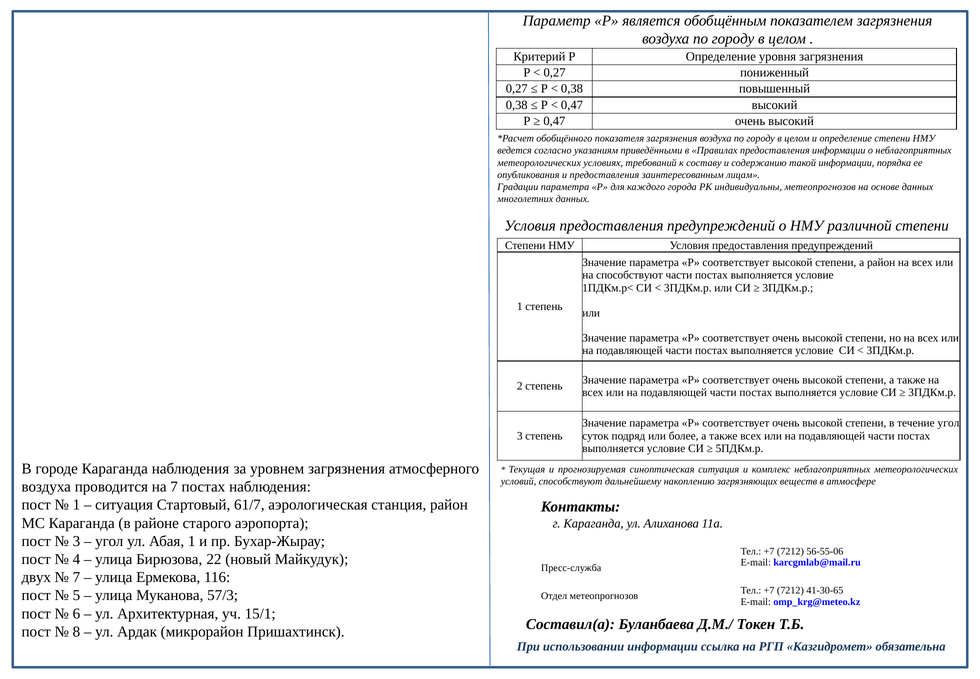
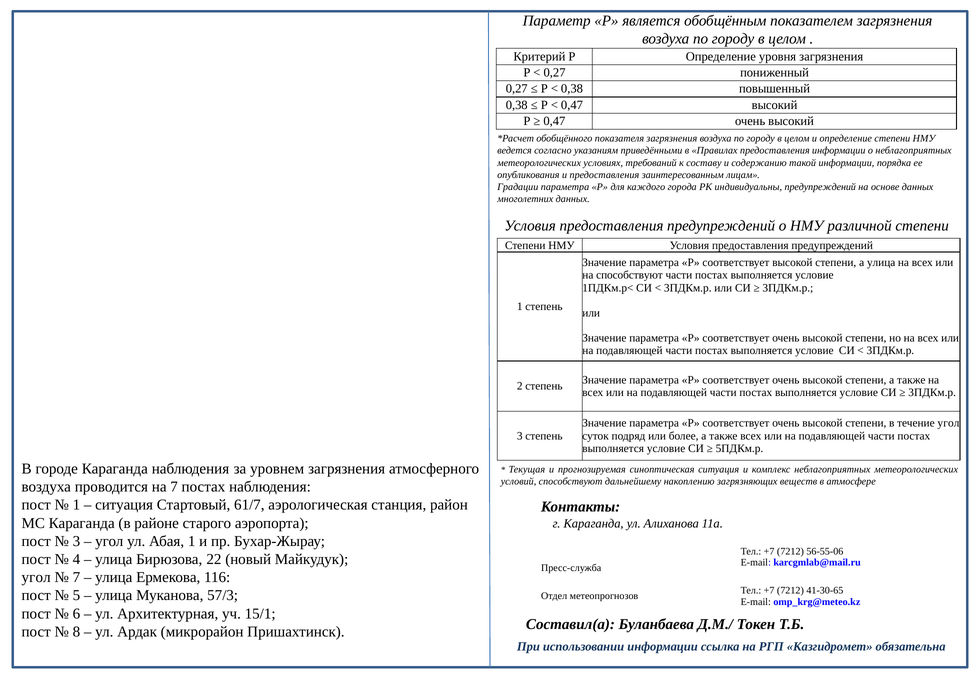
индивидуальны метеопрогнозов: метеопрогнозов -> предупреждений
а район: район -> улица
двух at (36, 577): двух -> угол
